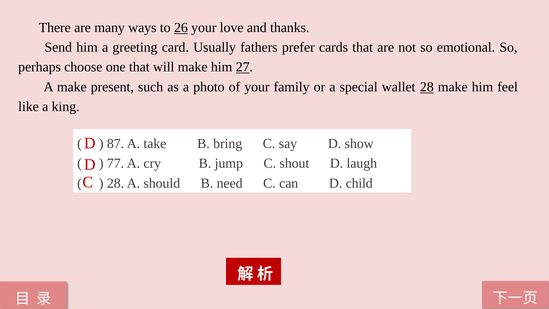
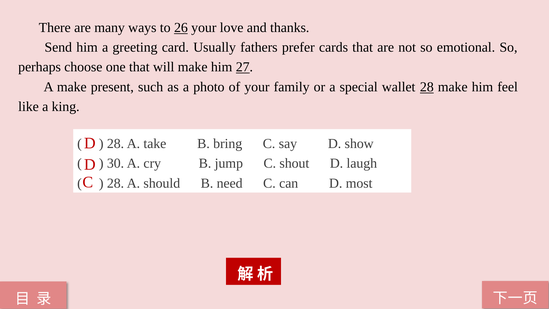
87 at (116, 144): 87 -> 28
77: 77 -> 30
child: child -> most
